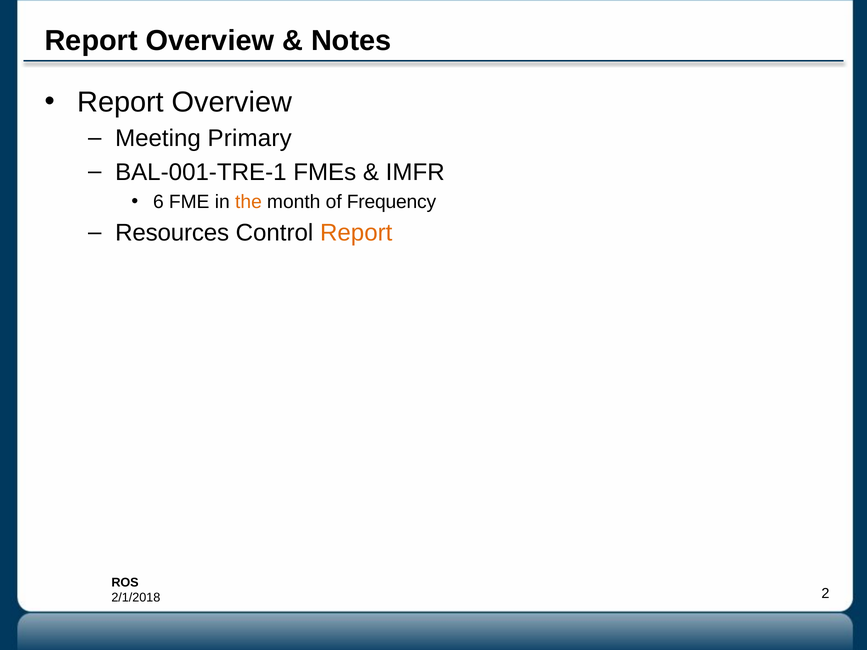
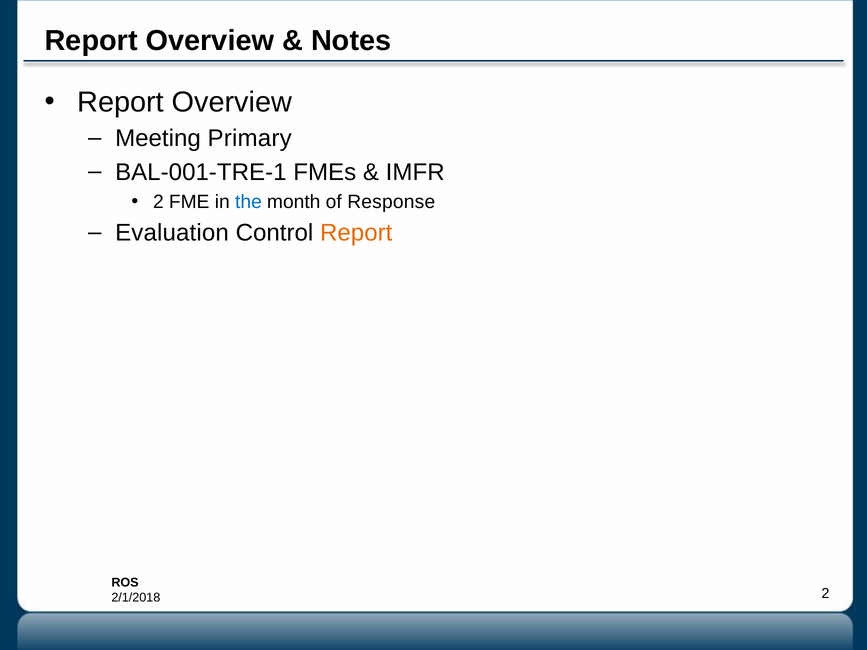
6 at (158, 202): 6 -> 2
the colour: orange -> blue
Frequency: Frequency -> Response
Resources: Resources -> Evaluation
